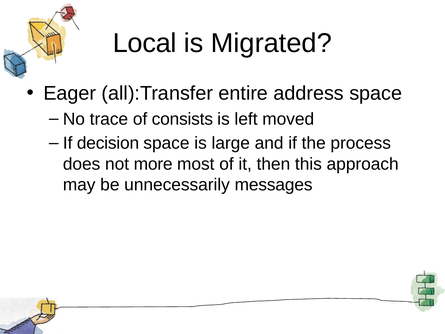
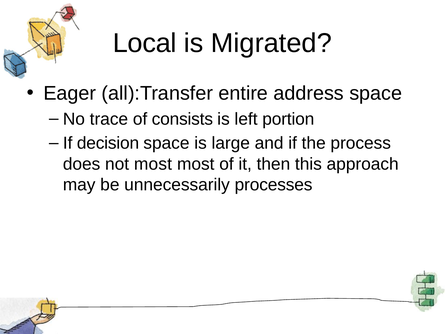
moved: moved -> portion
not more: more -> most
messages: messages -> processes
